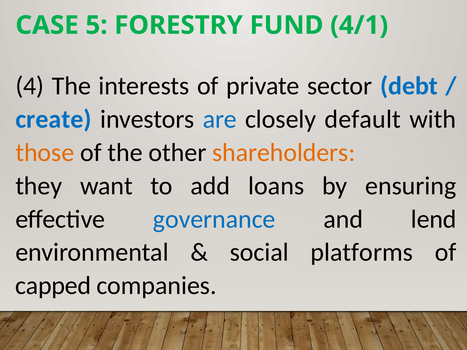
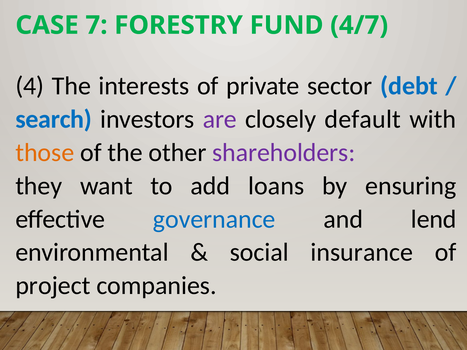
5: 5 -> 7
4/1: 4/1 -> 4/7
create: create -> search
are colour: blue -> purple
shareholders colour: orange -> purple
platforms: platforms -> insurance
capped: capped -> project
